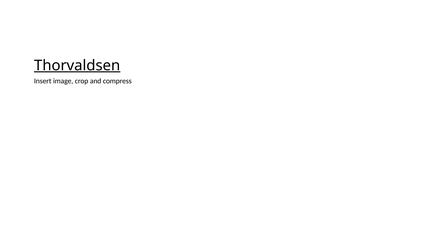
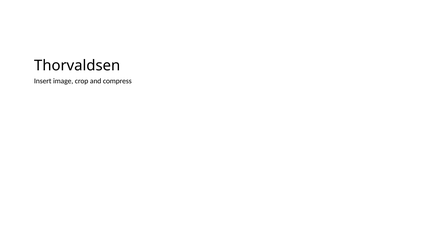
Thorvaldsen underline: present -> none
